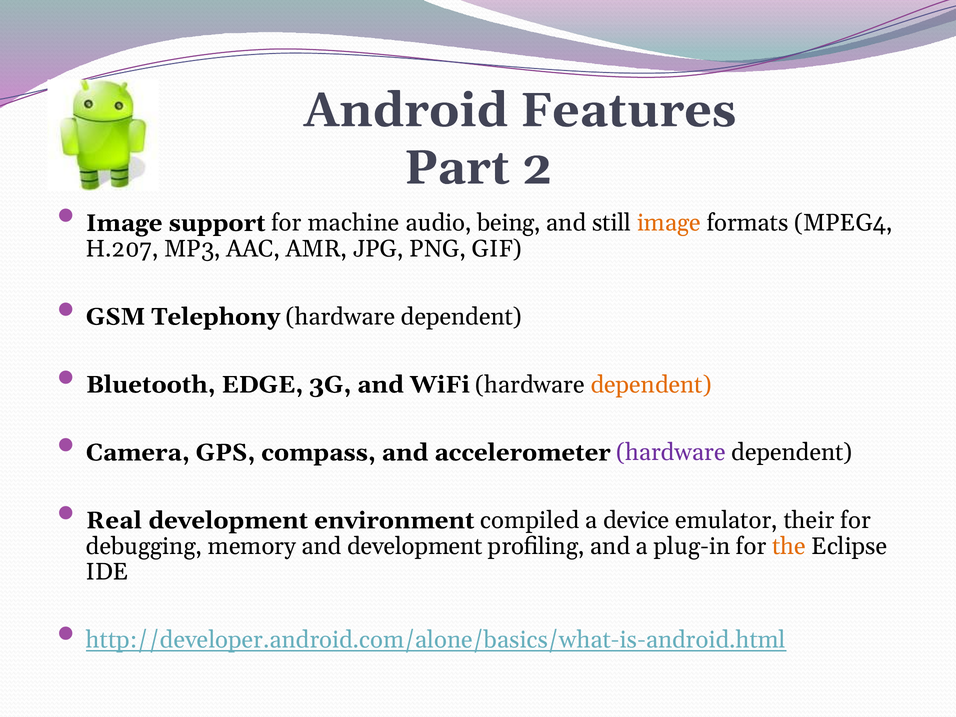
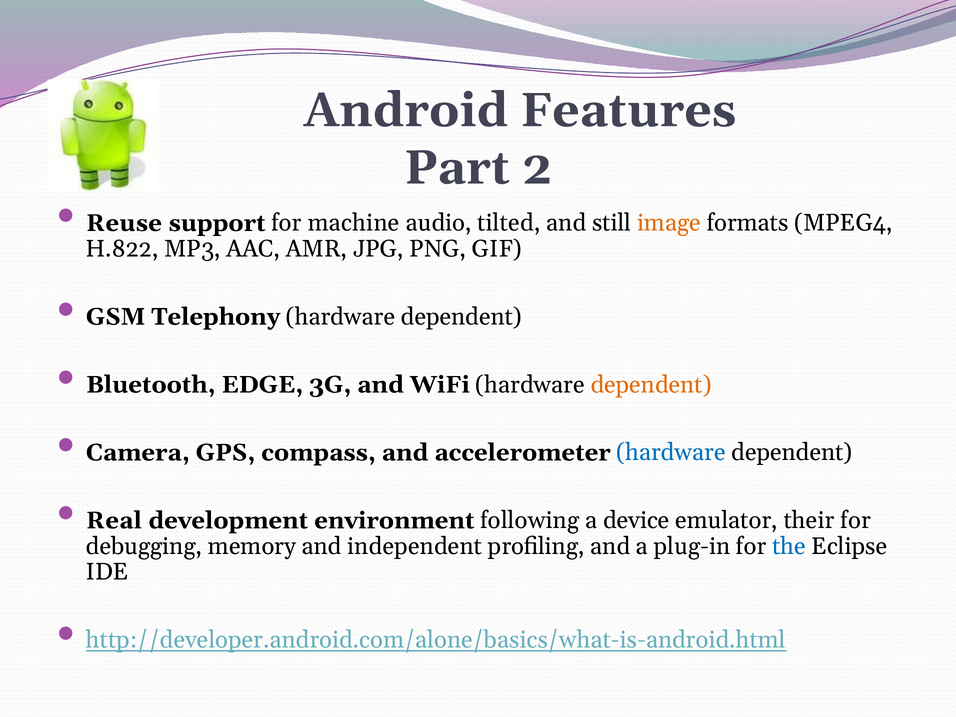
Image at (124, 223): Image -> Reuse
being: being -> tilted
H.207: H.207 -> H.822
hardware at (671, 453) colour: purple -> blue
compiled: compiled -> following
and development: development -> independent
the colour: orange -> blue
